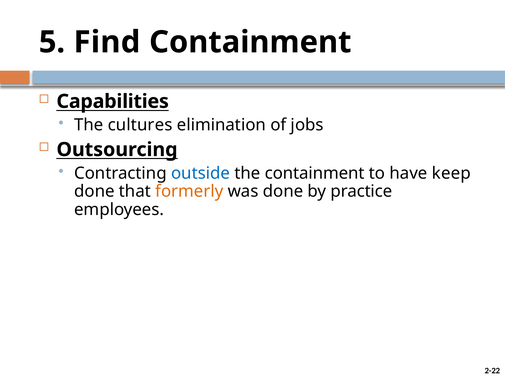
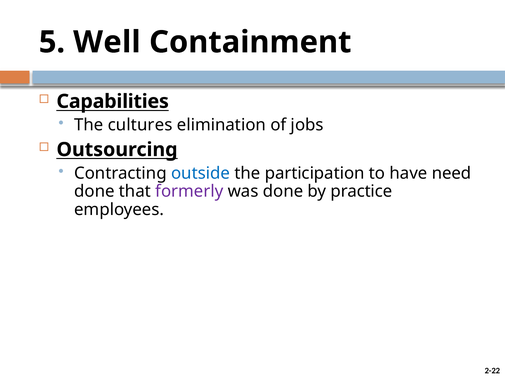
Find: Find -> Well
the containment: containment -> participation
keep: keep -> need
formerly colour: orange -> purple
